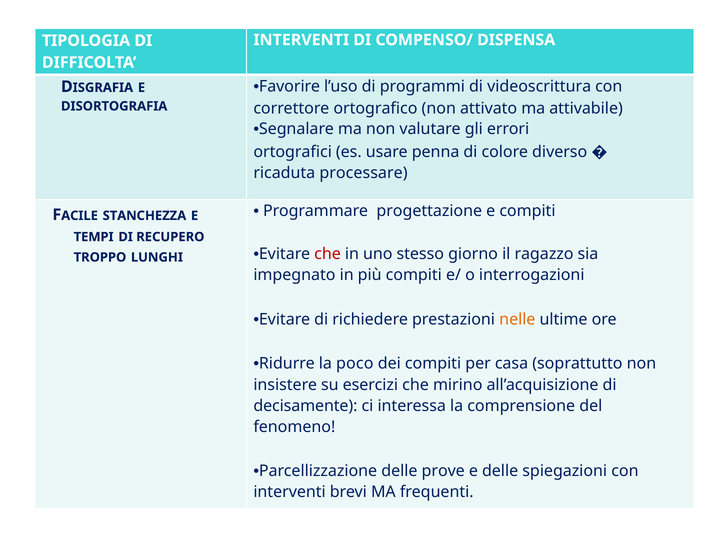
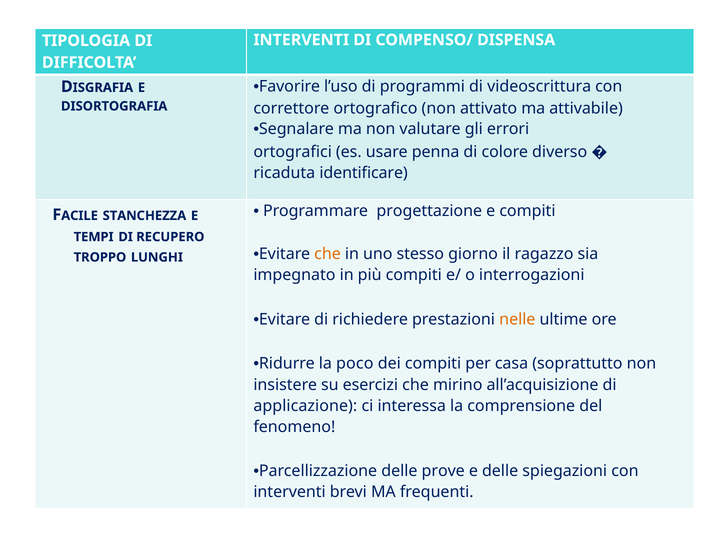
processare: processare -> identificare
che at (328, 254) colour: red -> orange
decisamente: decisamente -> applicazione
